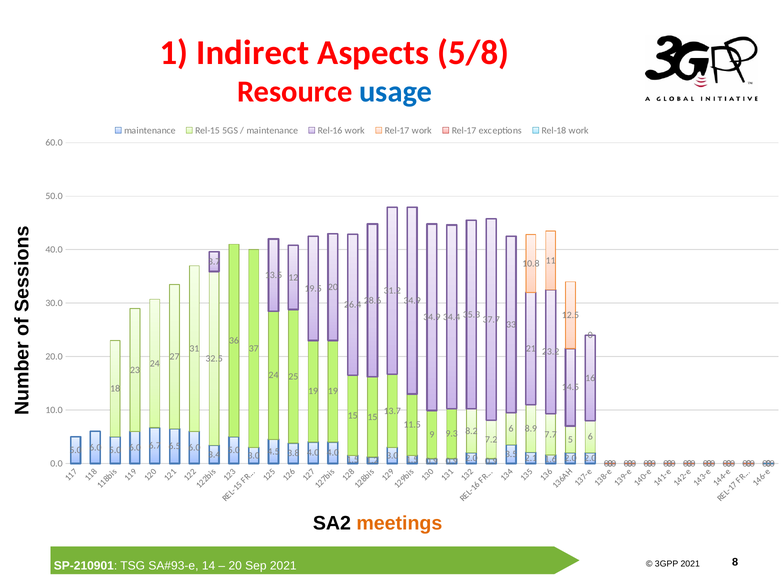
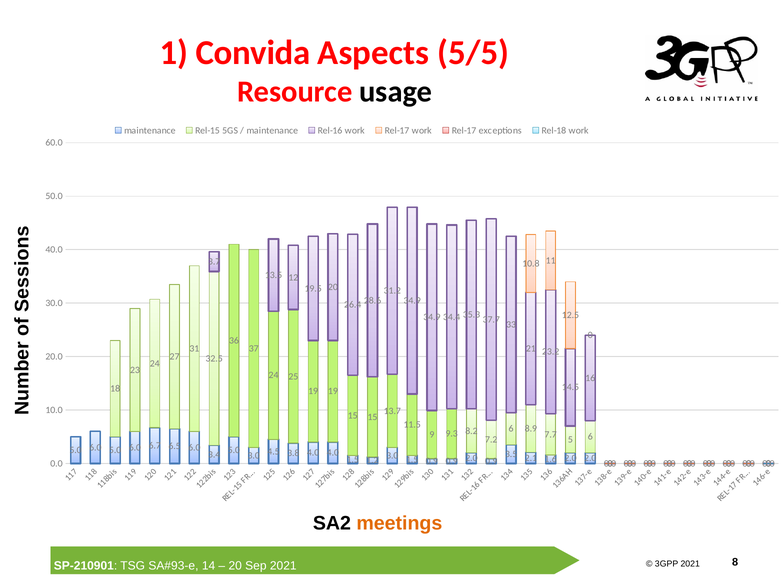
Indirect: Indirect -> Convida
5/8: 5/8 -> 5/5
usage colour: blue -> black
